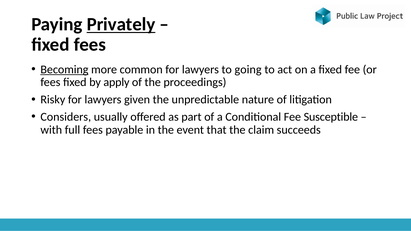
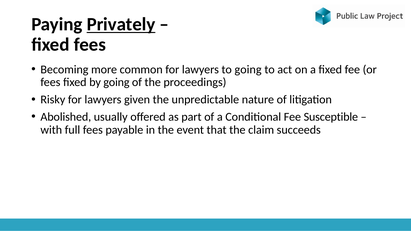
Becoming underline: present -> none
by apply: apply -> going
Considers: Considers -> Abolished
